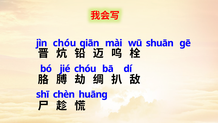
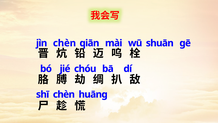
jìn chóu: chóu -> chèn
